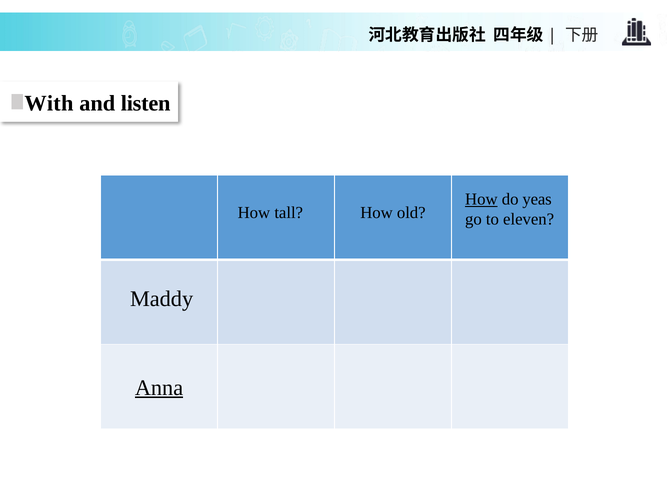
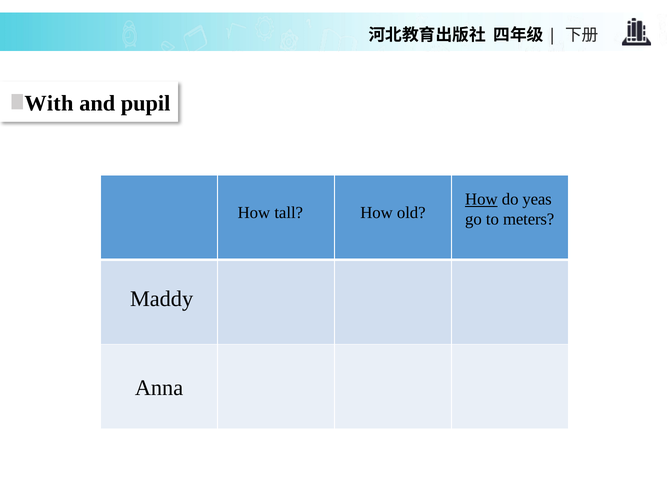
listen: listen -> pupil
eleven: eleven -> meters
Anna underline: present -> none
